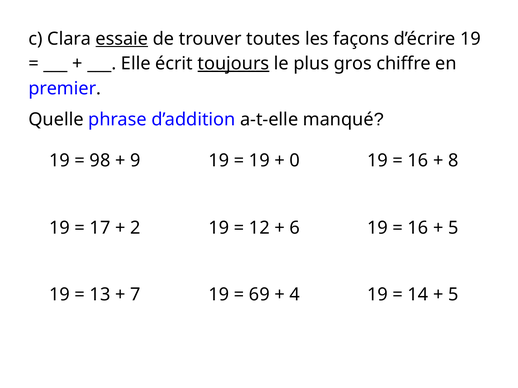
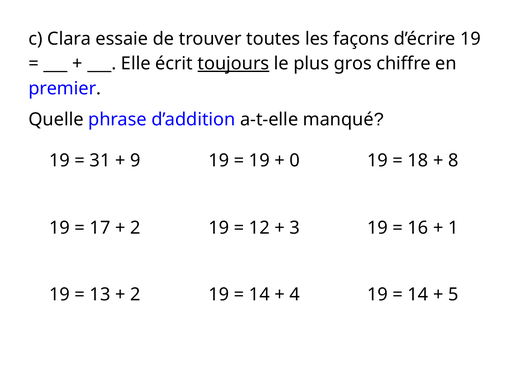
essaie underline: present -> none
98: 98 -> 31
16 at (418, 161): 16 -> 18
6: 6 -> 3
5 at (453, 228): 5 -> 1
7 at (135, 295): 7 -> 2
69 at (259, 295): 69 -> 14
